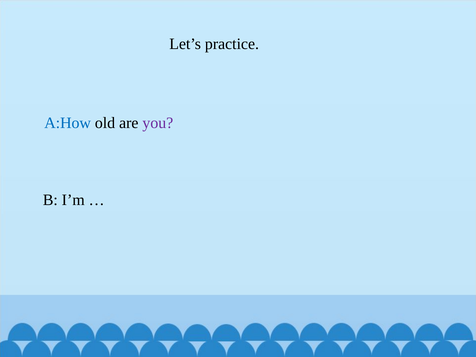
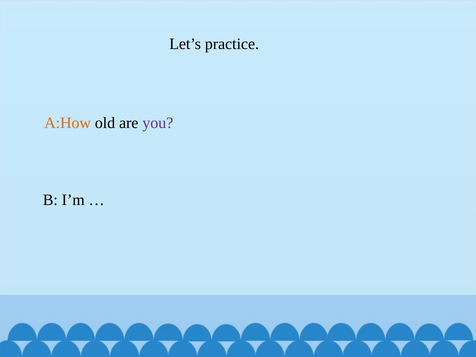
A:How colour: blue -> orange
